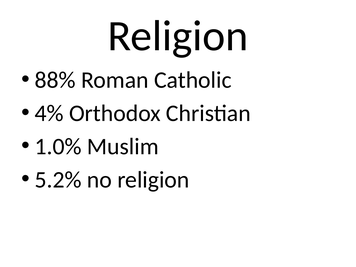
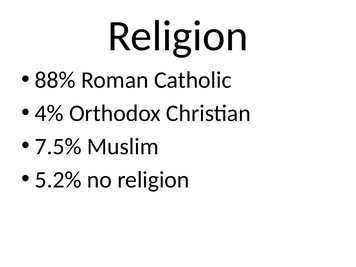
1.0%: 1.0% -> 7.5%
